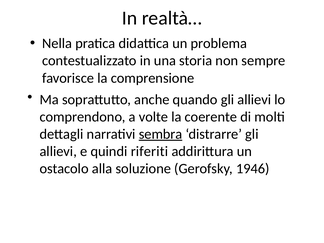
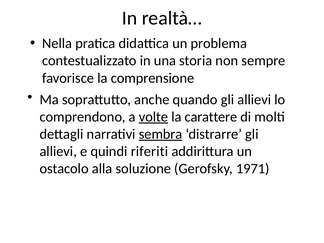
volte underline: none -> present
coerente: coerente -> carattere
1946: 1946 -> 1971
